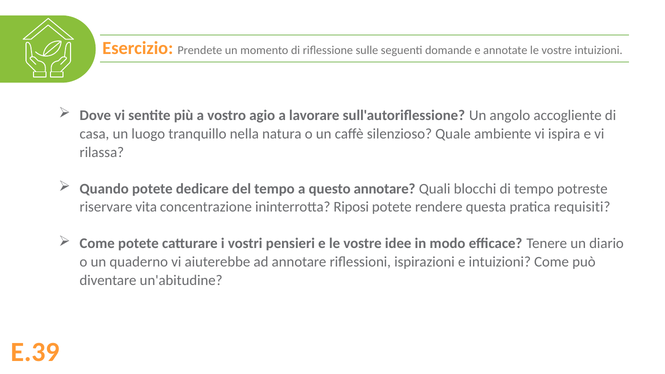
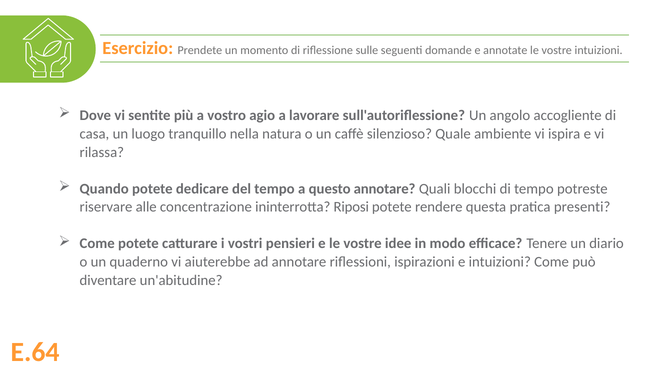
vita: vita -> alle
requisiti: requisiti -> presenti
E.39: E.39 -> E.64
